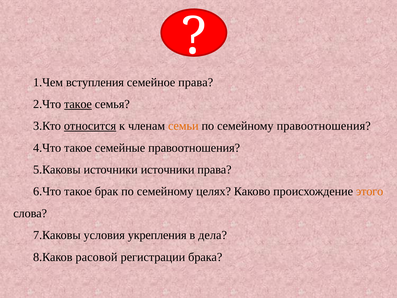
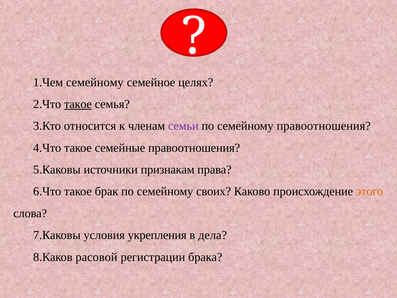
вступления at (95, 82): вступления -> семейному
семейное права: права -> целях
относится underline: present -> none
семьи colour: orange -> purple
источники источники: источники -> признакам
целях: целях -> своих
